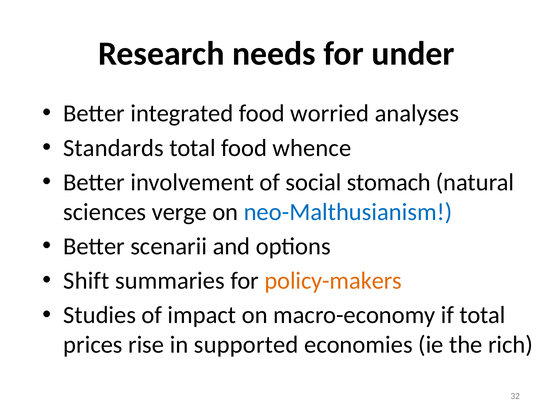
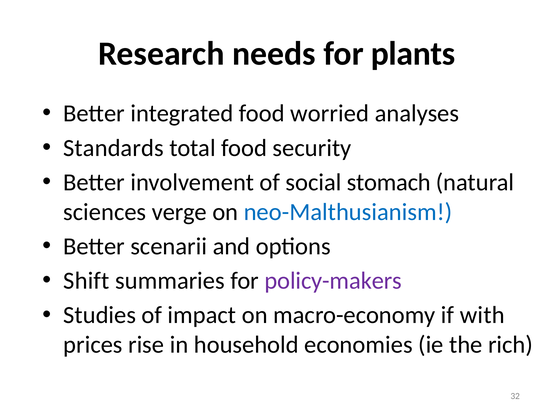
under: under -> plants
whence: whence -> security
policy-makers colour: orange -> purple
if total: total -> with
supported: supported -> household
